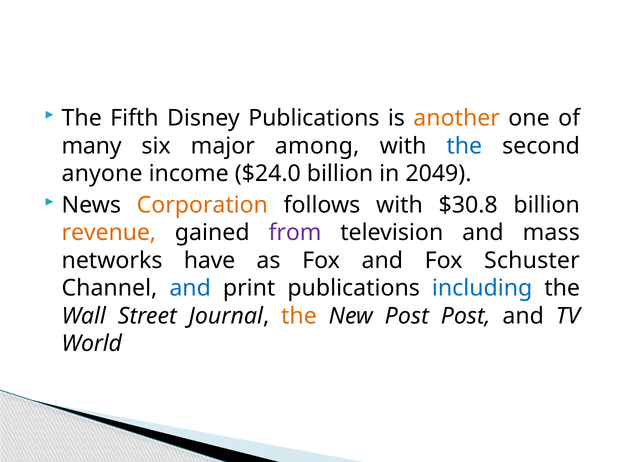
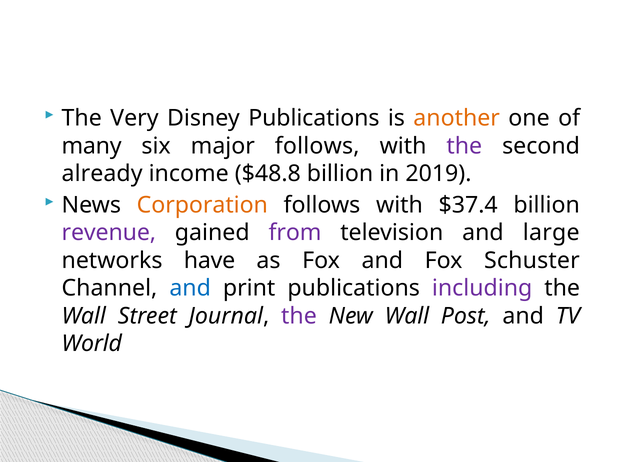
Fifth: Fifth -> Very
major among: among -> follows
the at (464, 146) colour: blue -> purple
anyone: anyone -> already
$24.0: $24.0 -> $48.8
2049: 2049 -> 2019
$30.8: $30.8 -> $37.4
revenue colour: orange -> purple
mass: mass -> large
including colour: blue -> purple
the at (299, 316) colour: orange -> purple
New Post: Post -> Wall
